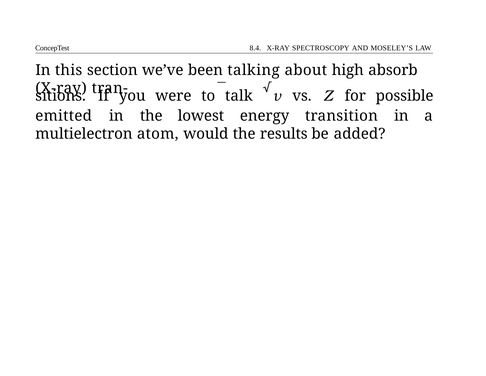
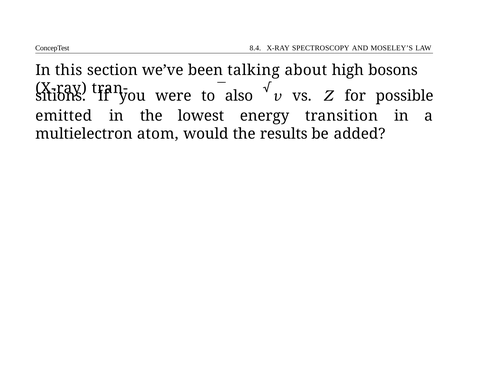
absorb: absorb -> bosons
talk: talk -> also
